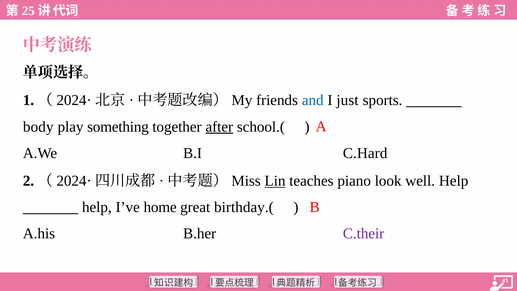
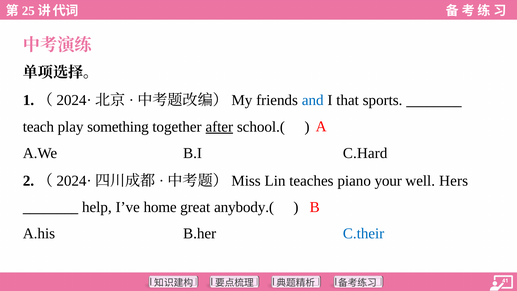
just: just -> that
body: body -> teach
Lin underline: present -> none
look: look -> your
well Help: Help -> Hers
birthday.(: birthday.( -> anybody.(
C.their colour: purple -> blue
